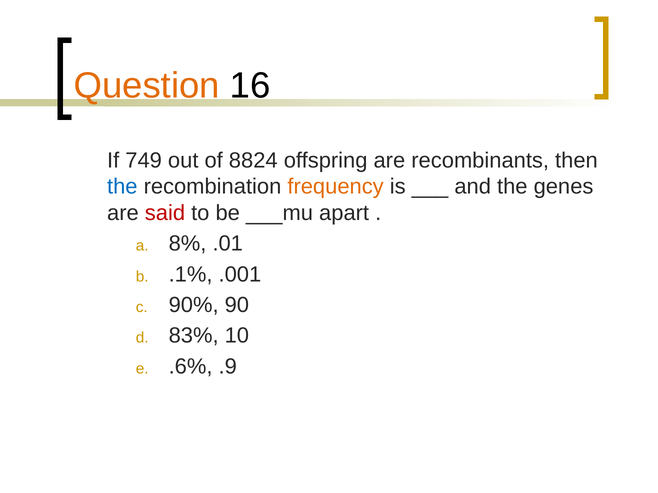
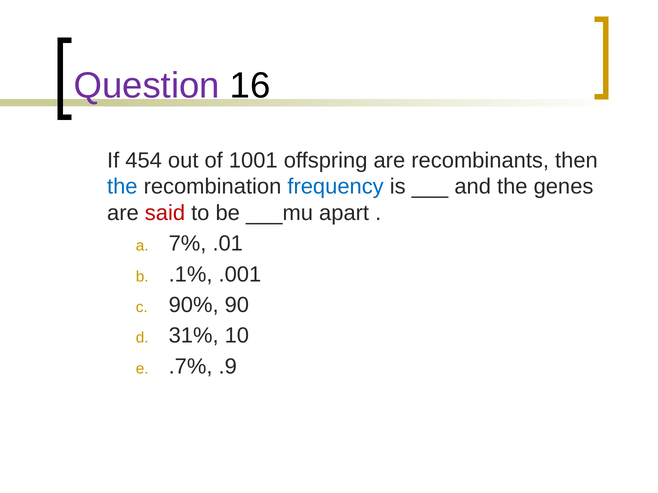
Question colour: orange -> purple
749: 749 -> 454
8824: 8824 -> 1001
frequency colour: orange -> blue
8%: 8% -> 7%
83%: 83% -> 31%
.6%: .6% -> .7%
